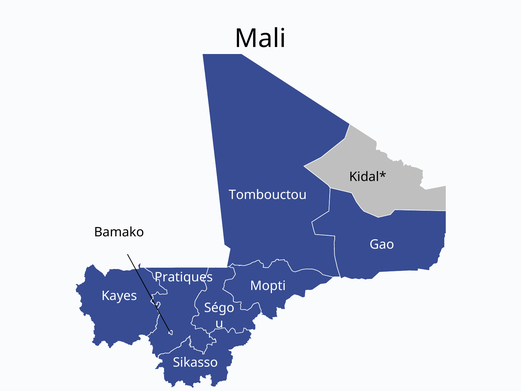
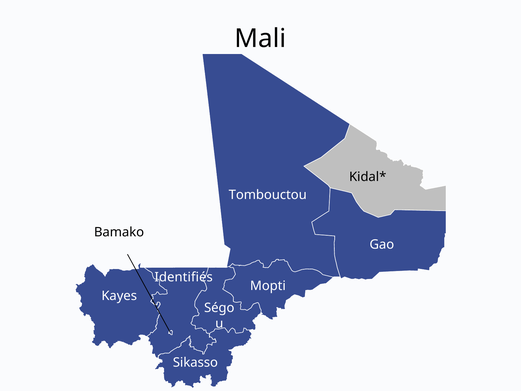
Pratiques: Pratiques -> Identifiés
